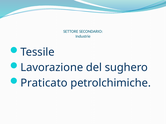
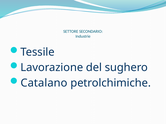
Praticato: Praticato -> Catalano
